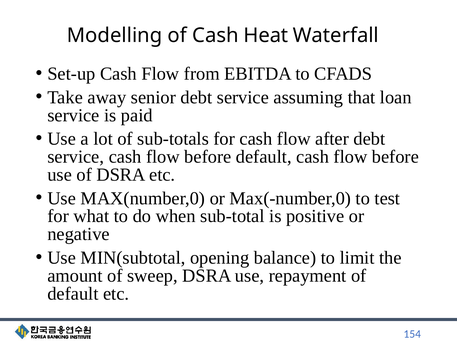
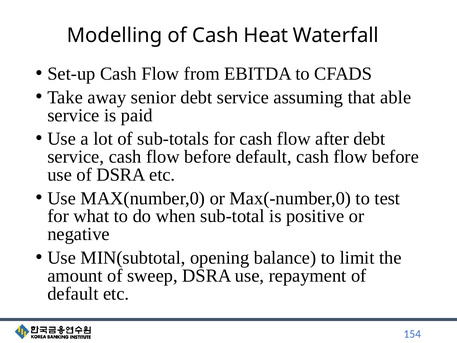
loan: loan -> able
